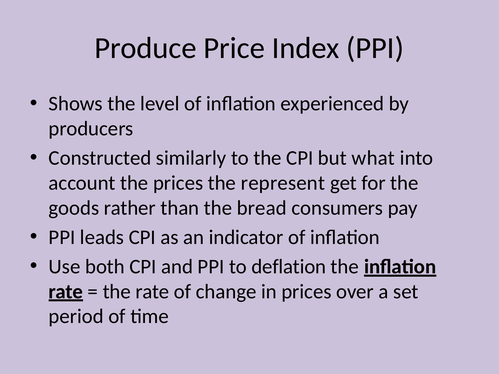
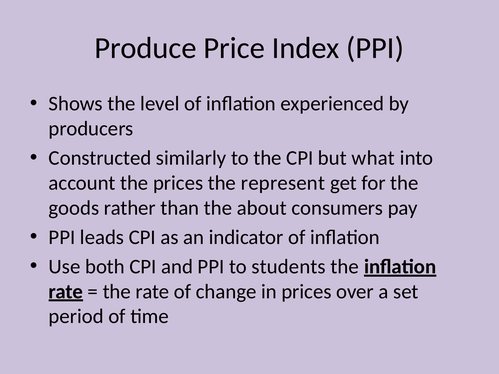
bread: bread -> about
deflation: deflation -> students
